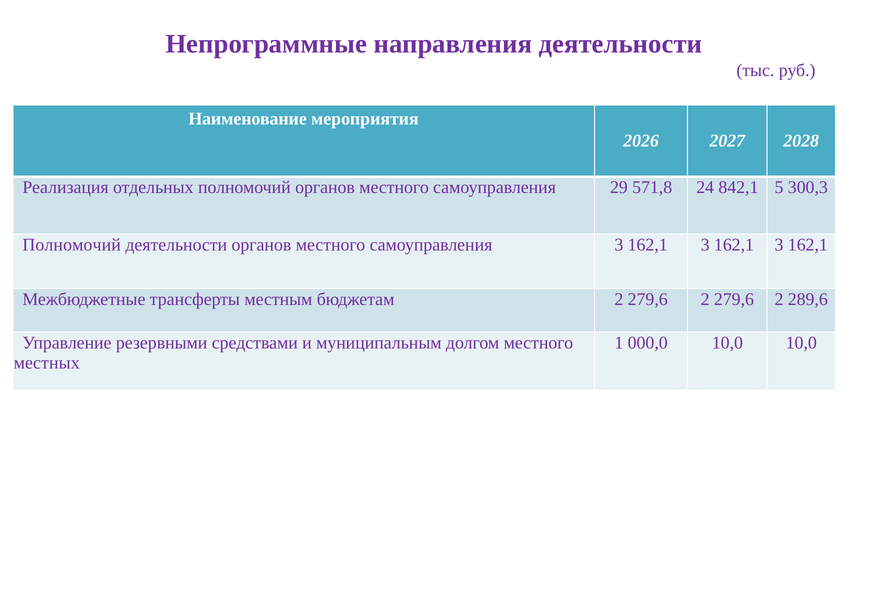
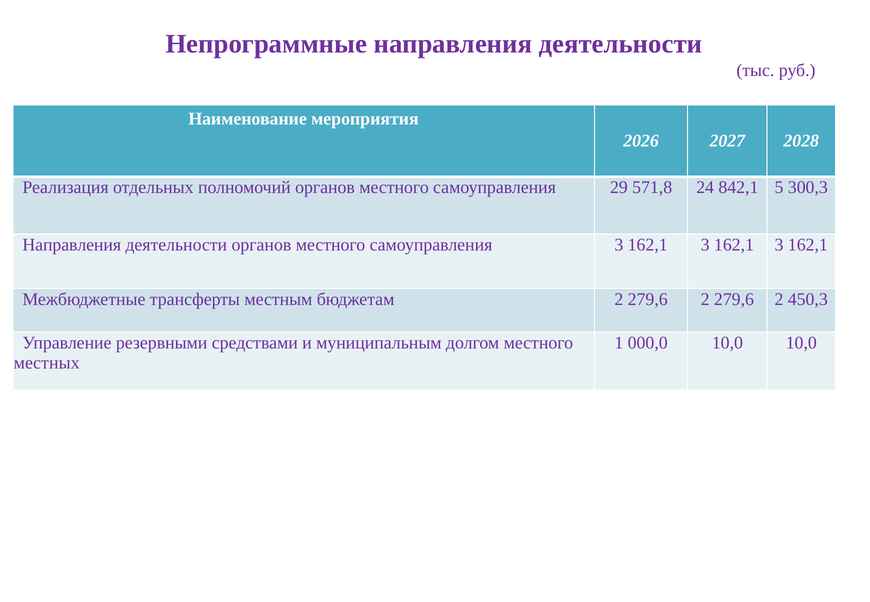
Полномочий at (72, 245): Полномочий -> Направления
289,6: 289,6 -> 450,3
